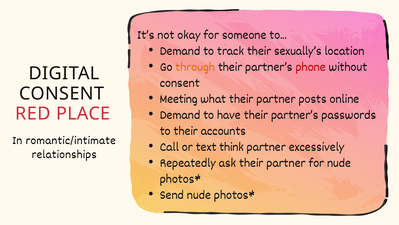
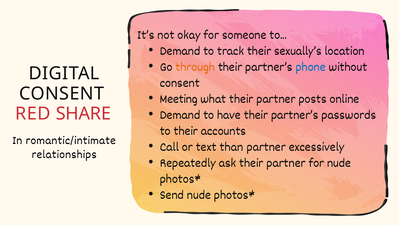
phone colour: red -> blue
PLACE: PLACE -> SHARE
think: think -> than
